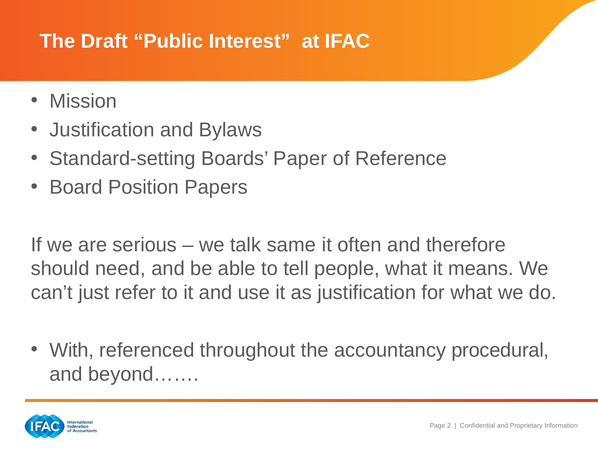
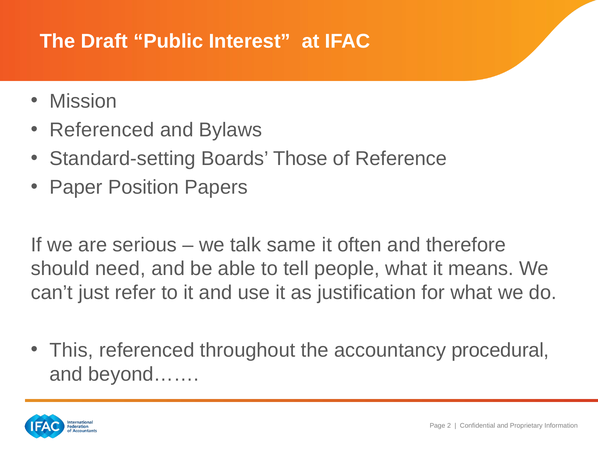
Justification at (102, 130): Justification -> Referenced
Paper: Paper -> Those
Board: Board -> Paper
With: With -> This
